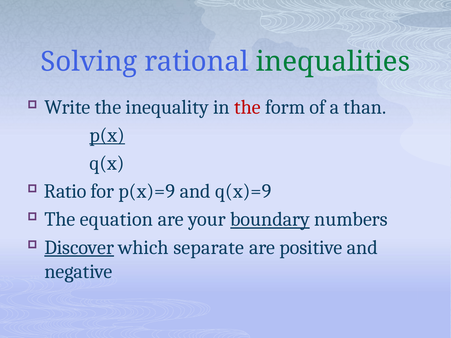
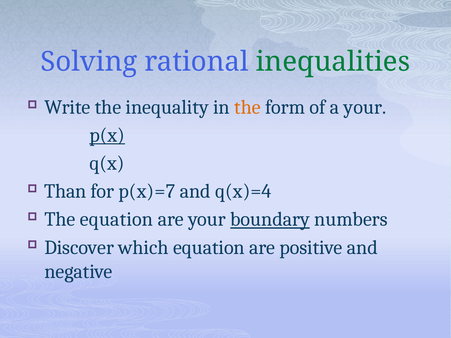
the at (247, 107) colour: red -> orange
a than: than -> your
Ratio: Ratio -> Than
p(x)=9: p(x)=9 -> p(x)=7
q(x)=9: q(x)=9 -> q(x)=4
Discover underline: present -> none
which separate: separate -> equation
